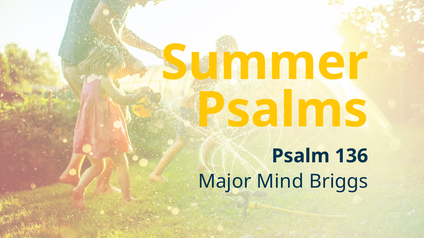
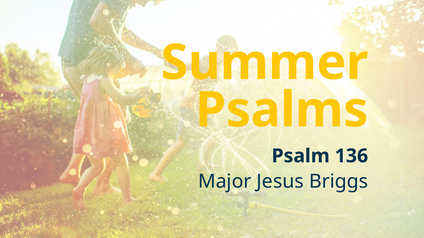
Mind: Mind -> Jesus
